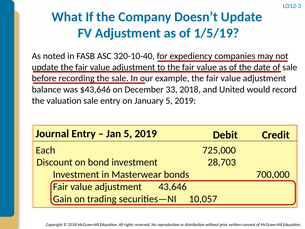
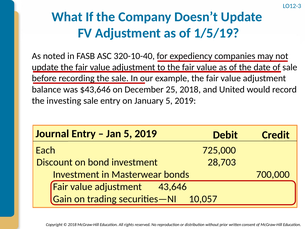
33: 33 -> 25
valuation: valuation -> investing
